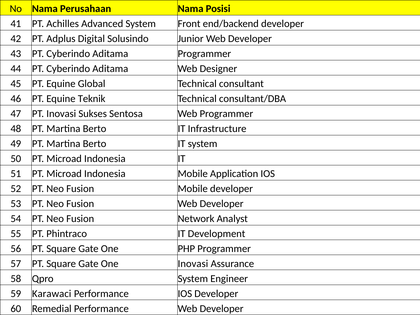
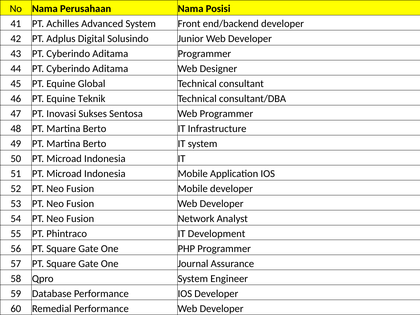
One Inovasi: Inovasi -> Journal
Karawaci: Karawaci -> Database
